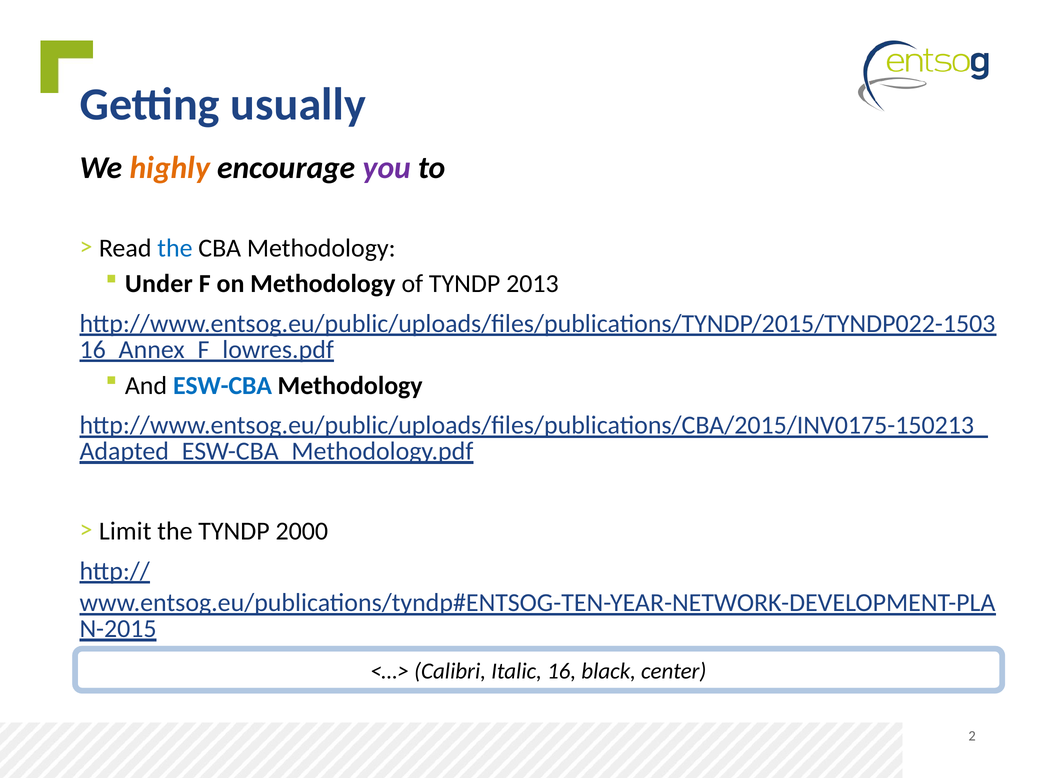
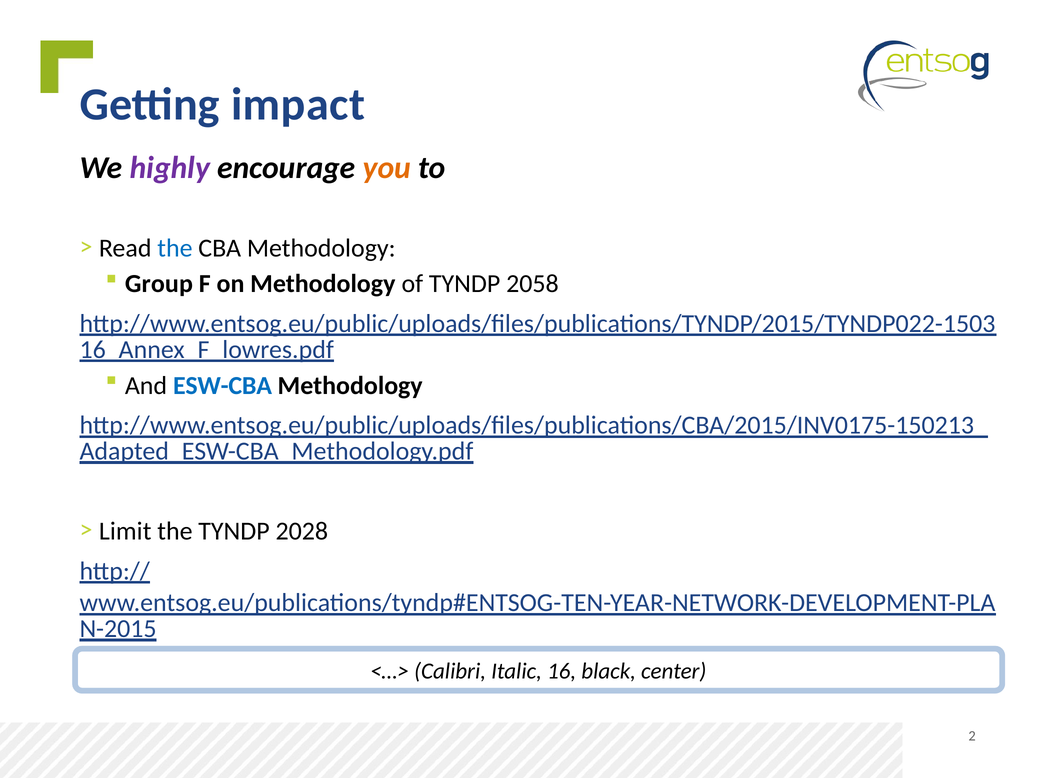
usually: usually -> impact
highly colour: orange -> purple
you colour: purple -> orange
Under: Under -> Group
2013: 2013 -> 2058
2000: 2000 -> 2028
